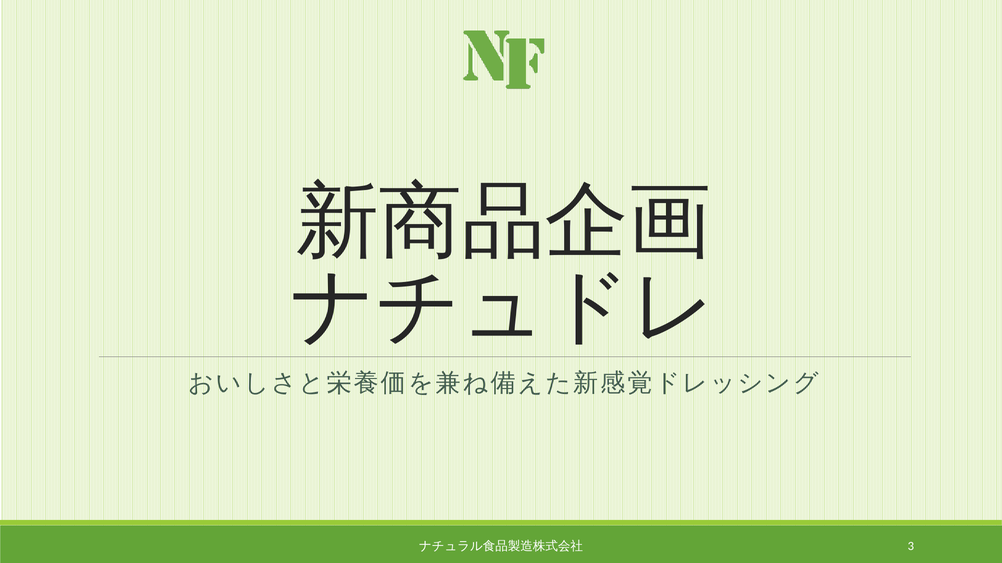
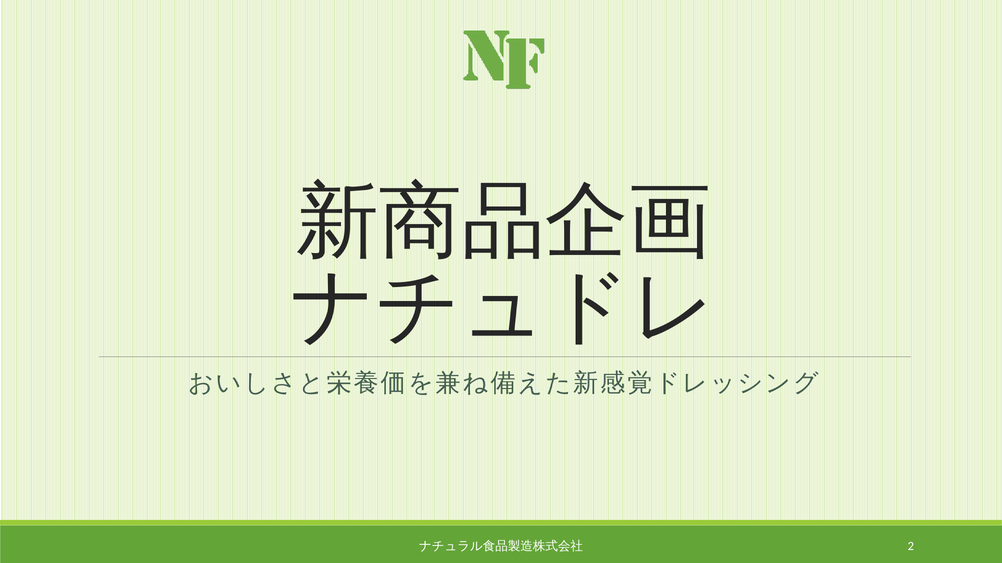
3: 3 -> 2
